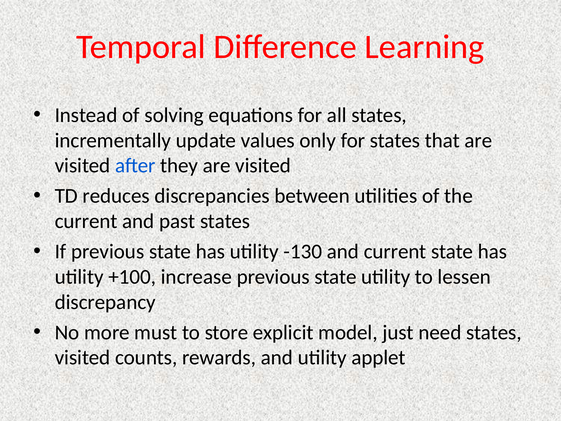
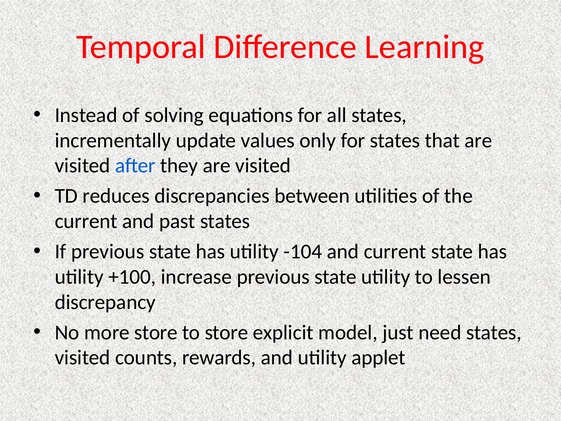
-130: -130 -> -104
more must: must -> store
